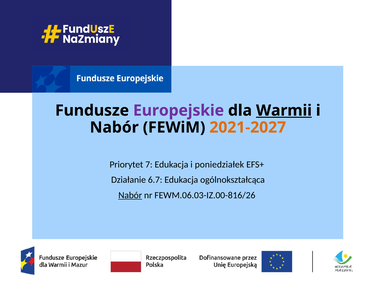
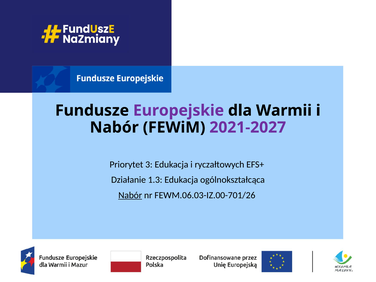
Warmii underline: present -> none
2021-2027 colour: orange -> purple
7: 7 -> 3
poniedziałek: poniedziałek -> ryczałtowych
6.7: 6.7 -> 1.3
FEWM.06.03-IZ.00-816/26: FEWM.06.03-IZ.00-816/26 -> FEWM.06.03-IZ.00-701/26
